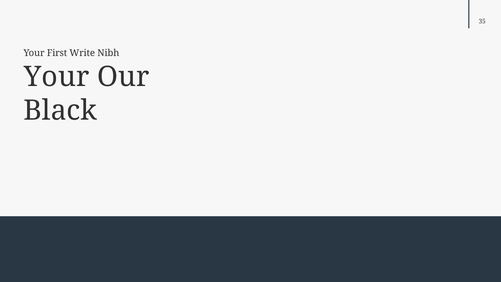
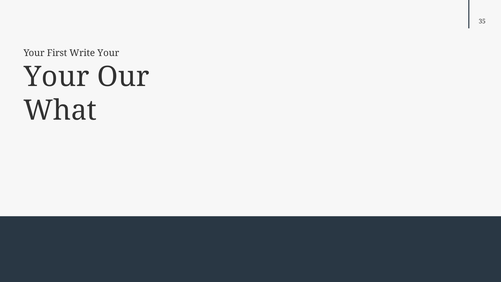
Write Nibh: Nibh -> Your
Black: Black -> What
